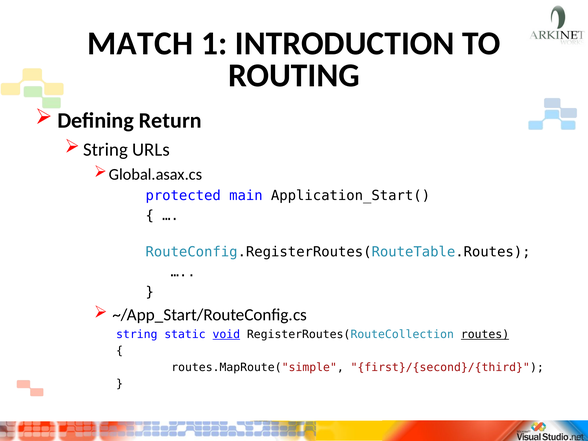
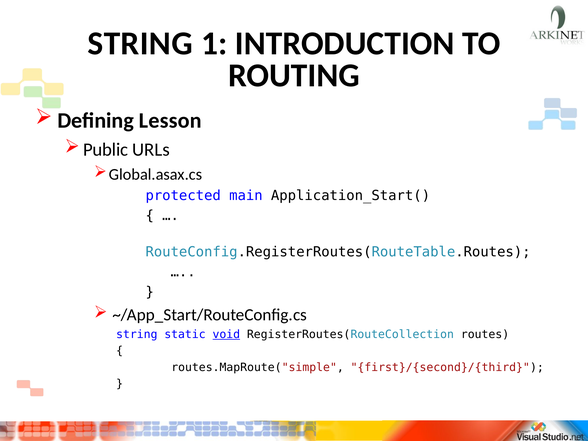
MATCH at (140, 43): MATCH -> STRING
Return: Return -> Lesson
String at (105, 149): String -> Public
routes underline: present -> none
